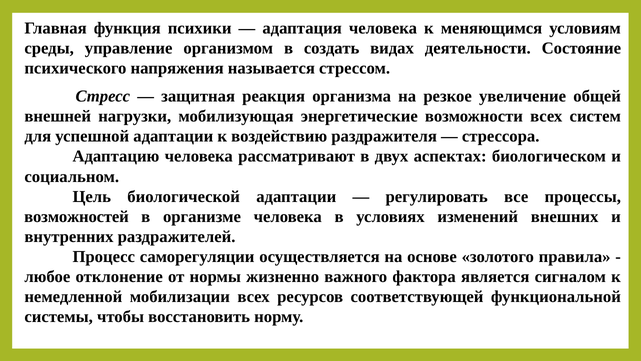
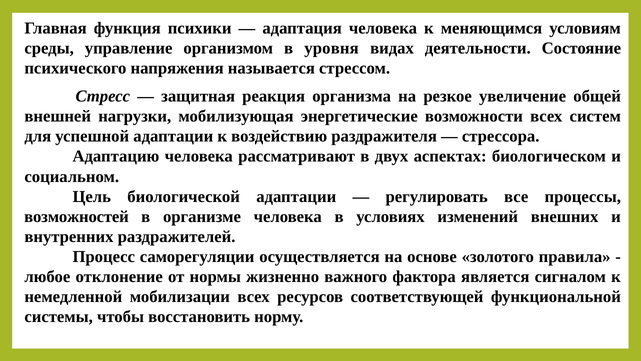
создать: создать -> уровня
